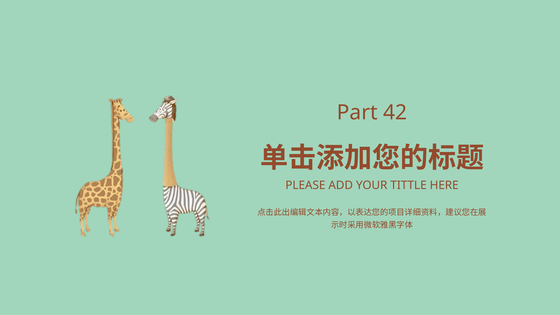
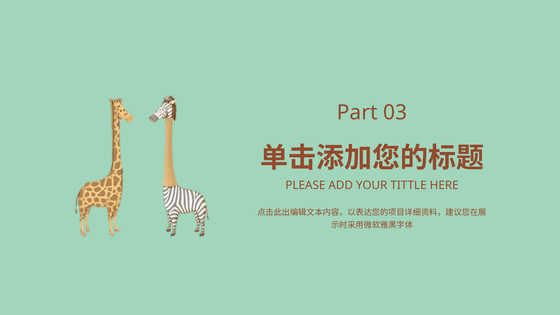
42: 42 -> 03
